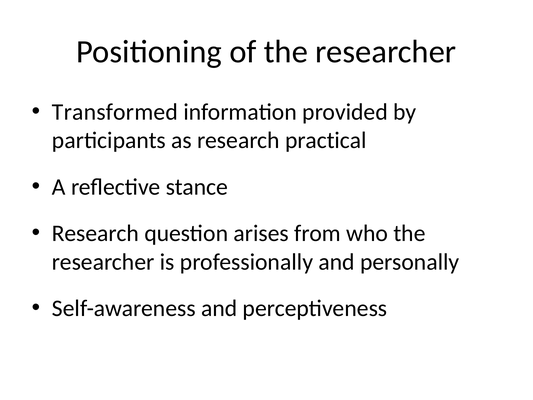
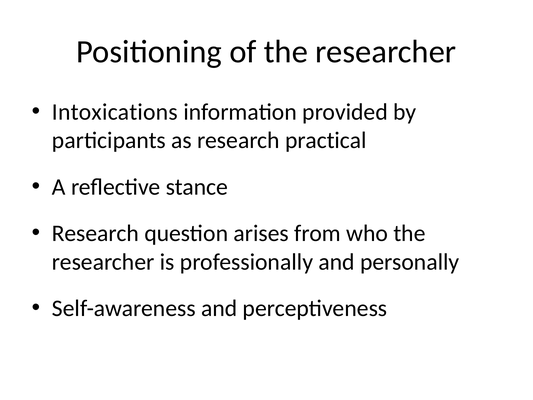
Transformed: Transformed -> Intoxications
